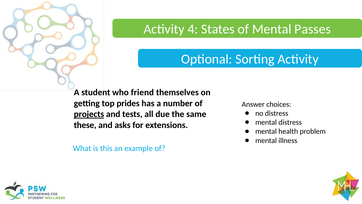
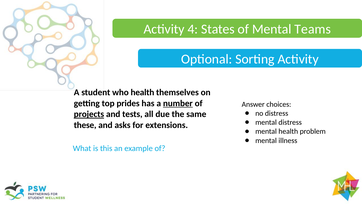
Passes: Passes -> Teams
who friend: friend -> health
number underline: none -> present
